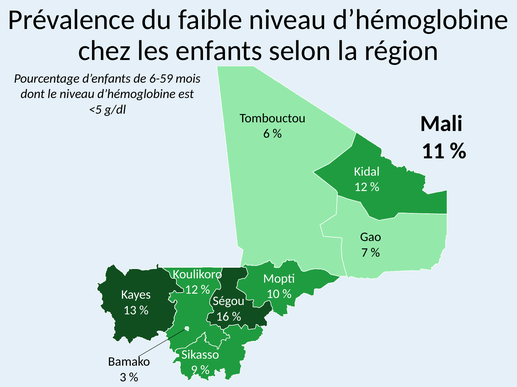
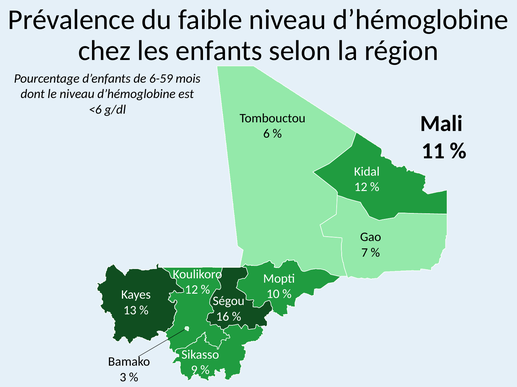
<5: <5 -> <6
